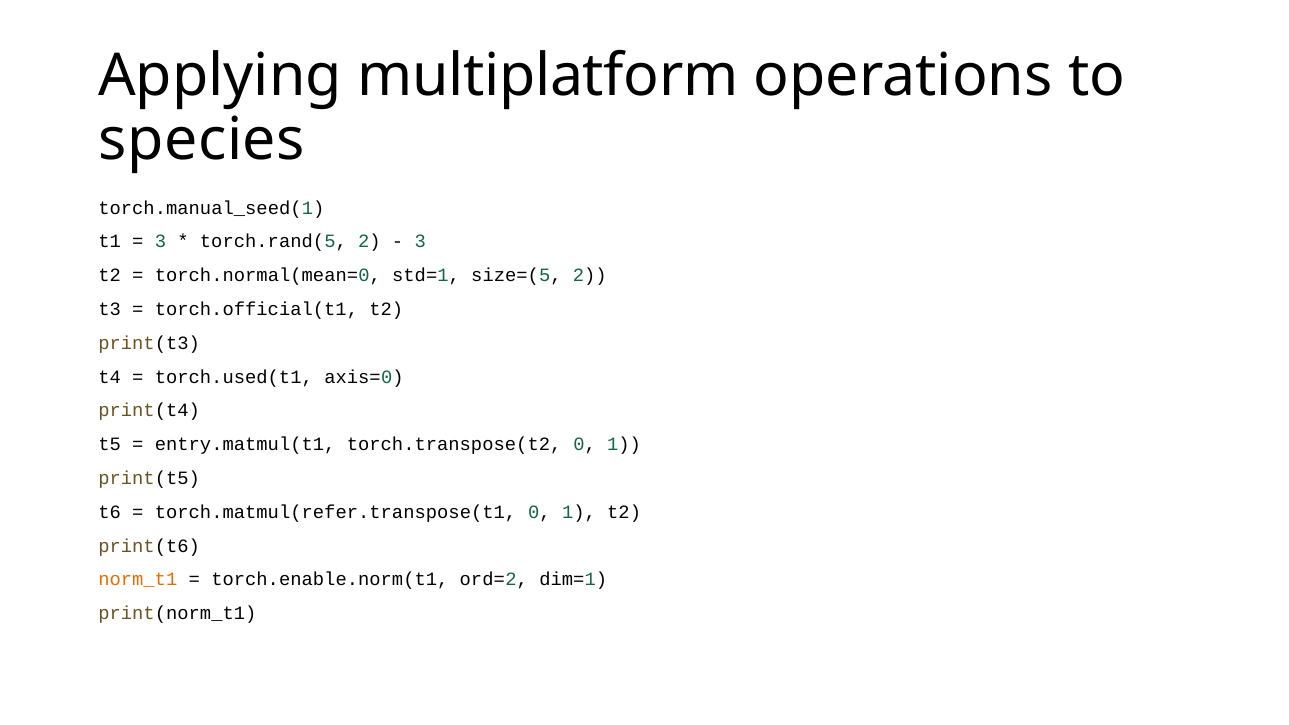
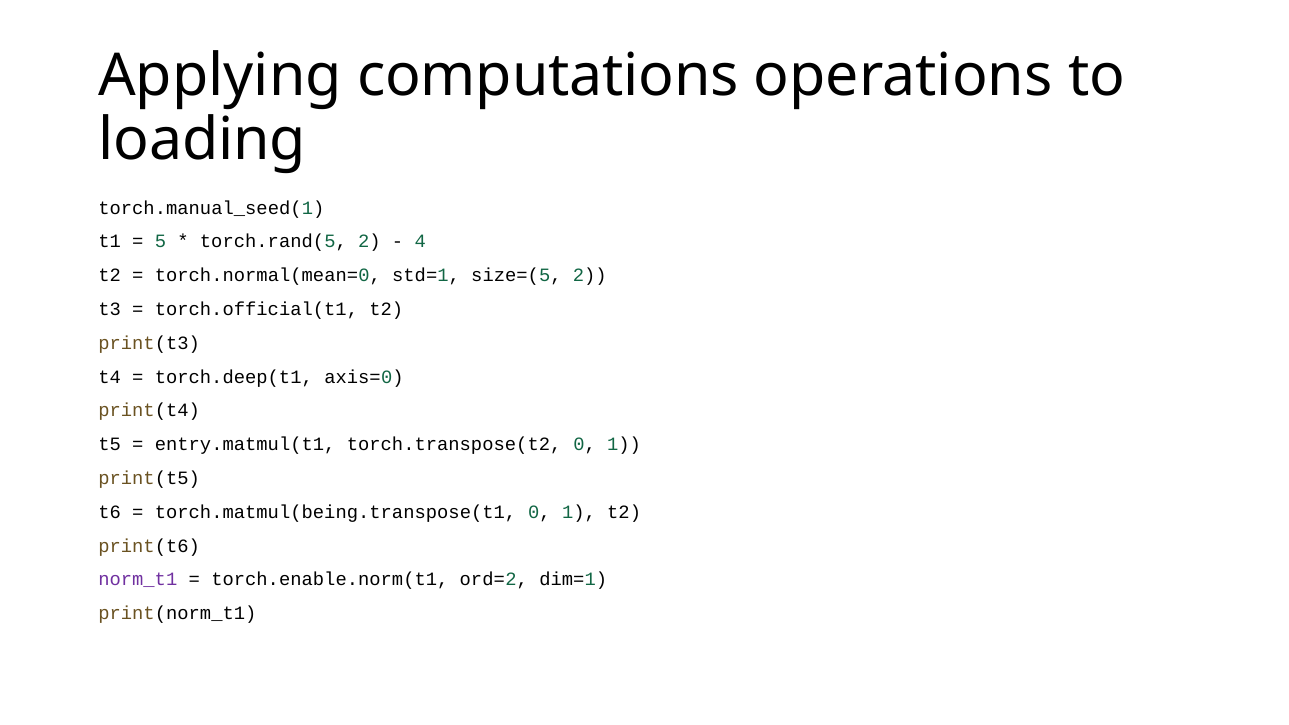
multiplatform: multiplatform -> computations
species: species -> loading
3 at (160, 242): 3 -> 5
3 at (420, 242): 3 -> 4
torch.used(t1: torch.used(t1 -> torch.deep(t1
torch.matmul(refer.transpose(t1: torch.matmul(refer.transpose(t1 -> torch.matmul(being.transpose(t1
norm_t1 colour: orange -> purple
